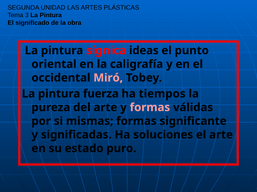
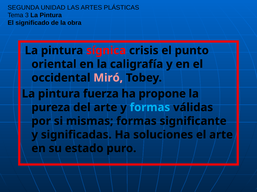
ideas: ideas -> crisis
tiempos: tiempos -> propone
formas at (150, 108) colour: pink -> light blue
